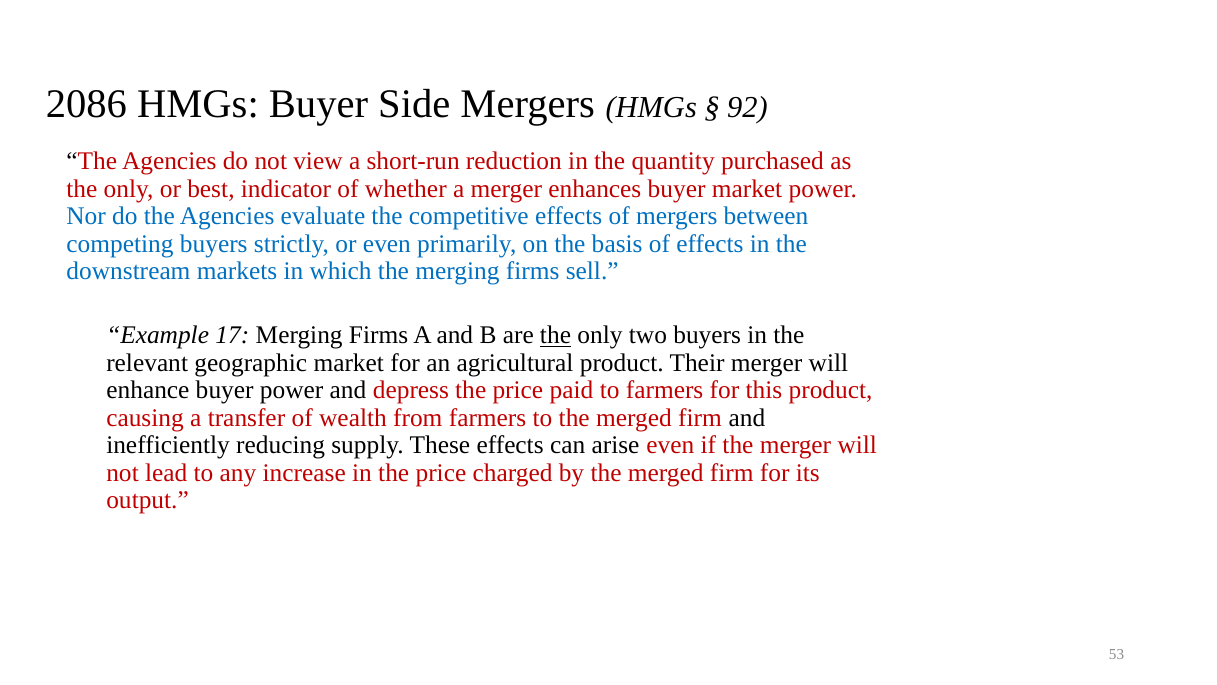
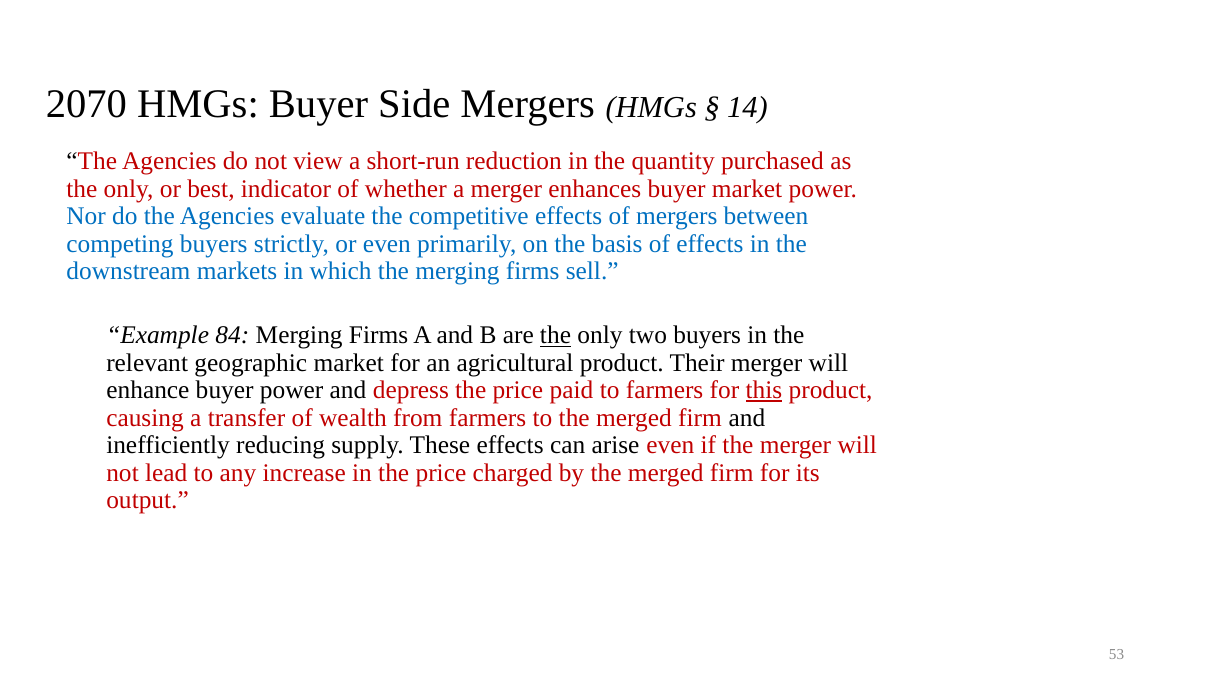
2086: 2086 -> 2070
92: 92 -> 14
17: 17 -> 84
this underline: none -> present
